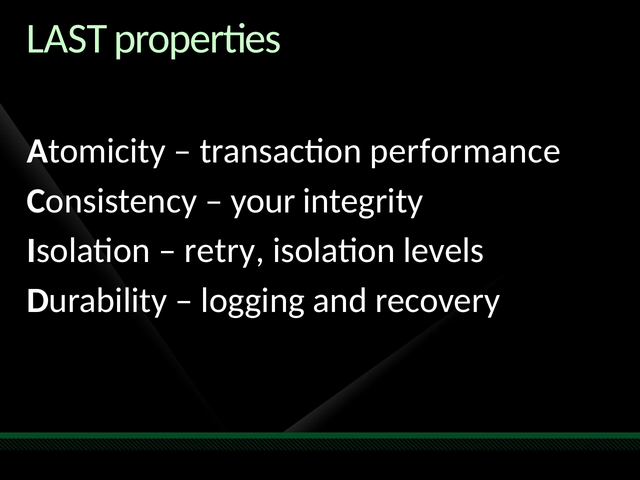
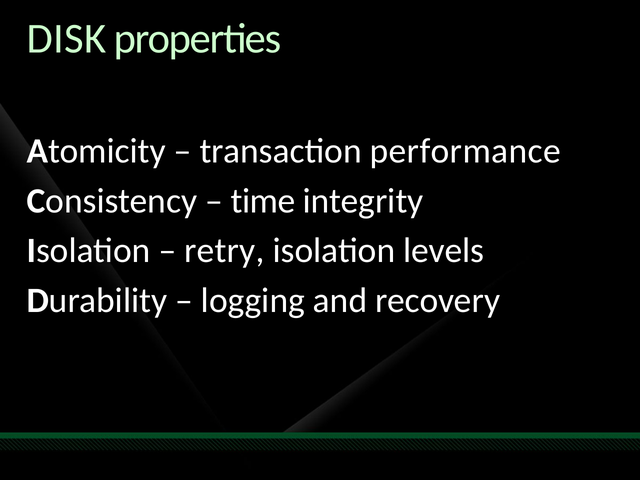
LAST: LAST -> DISK
your: your -> time
